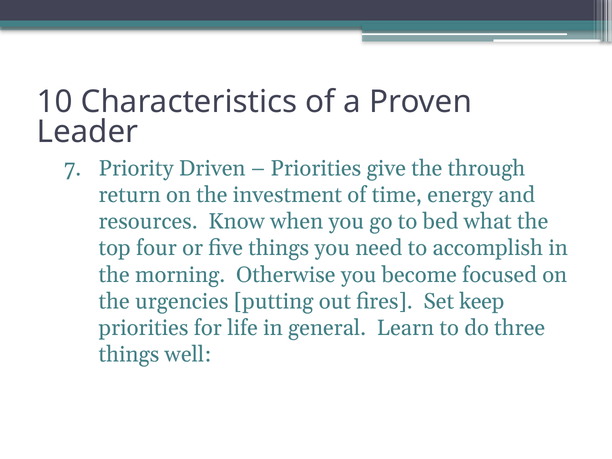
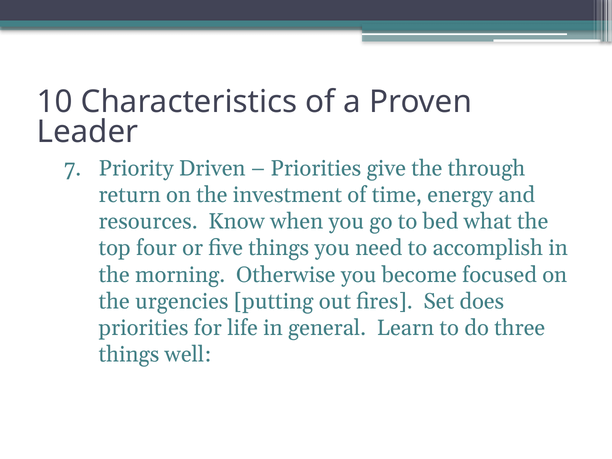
keep: keep -> does
